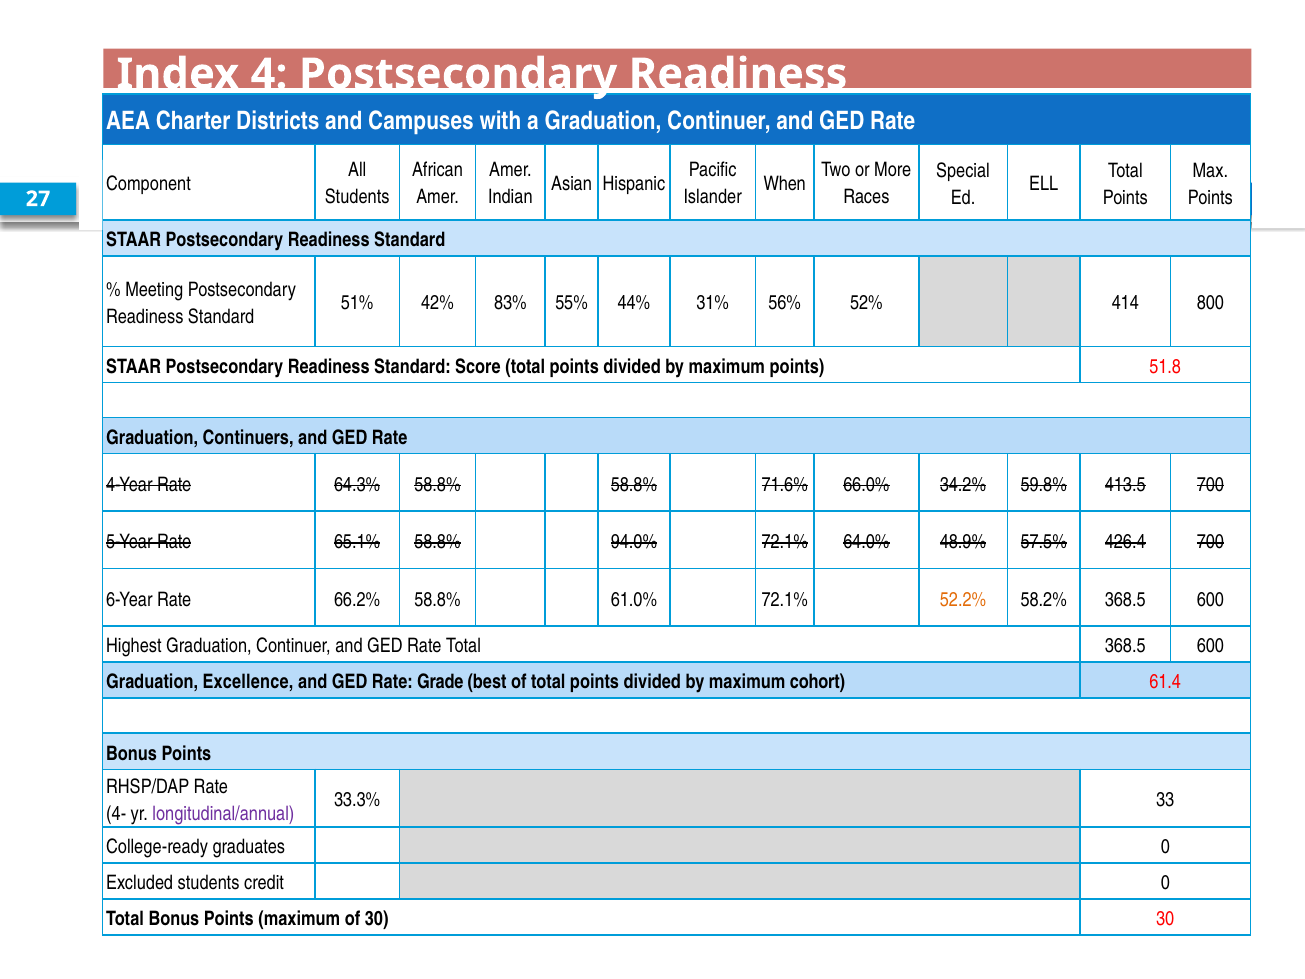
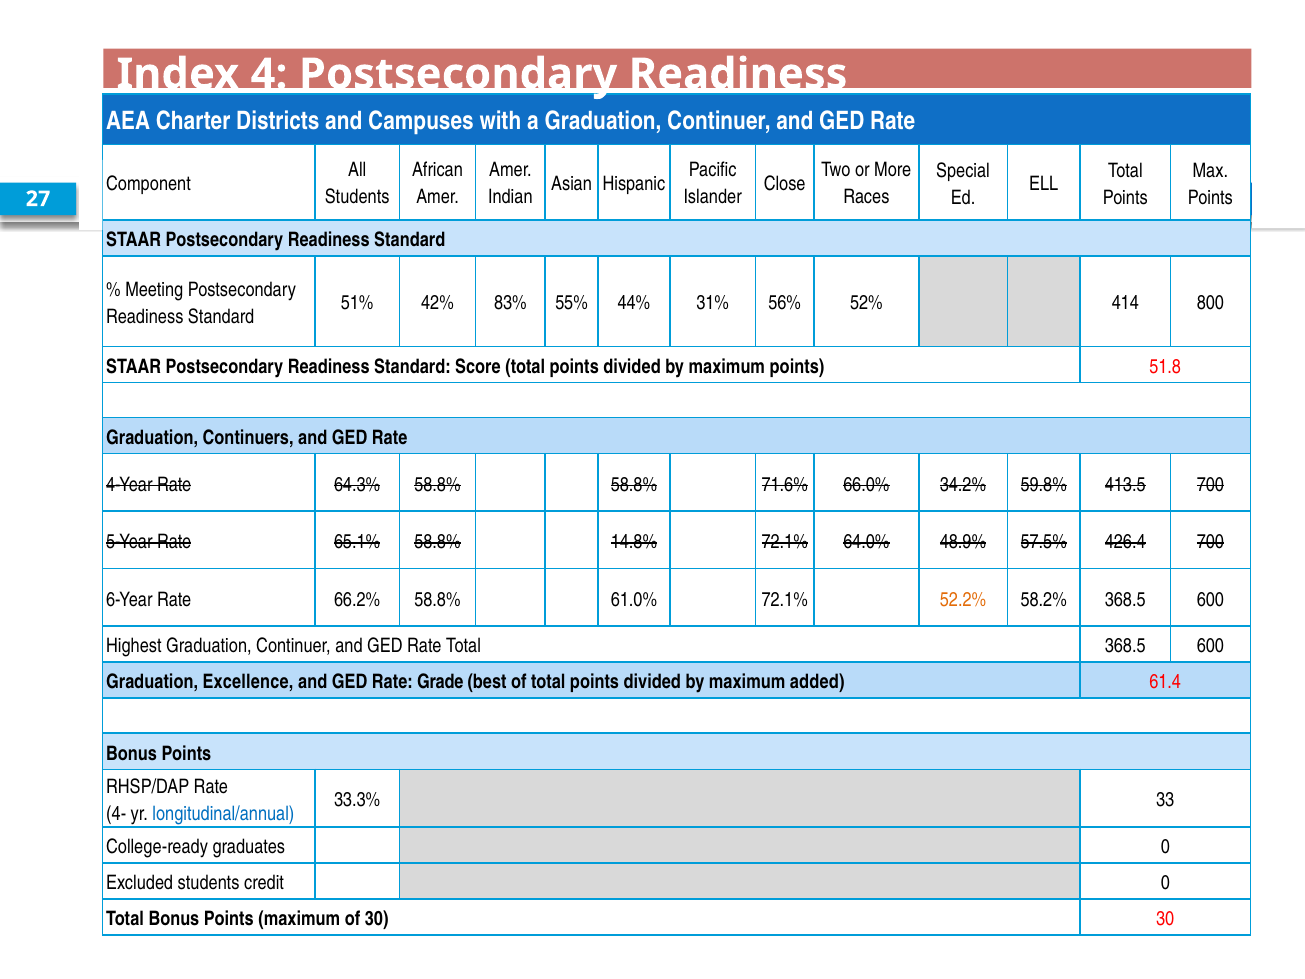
When: When -> Close
94.0%: 94.0% -> 14.8%
cohort: cohort -> added
longitudinal/annual colour: purple -> blue
